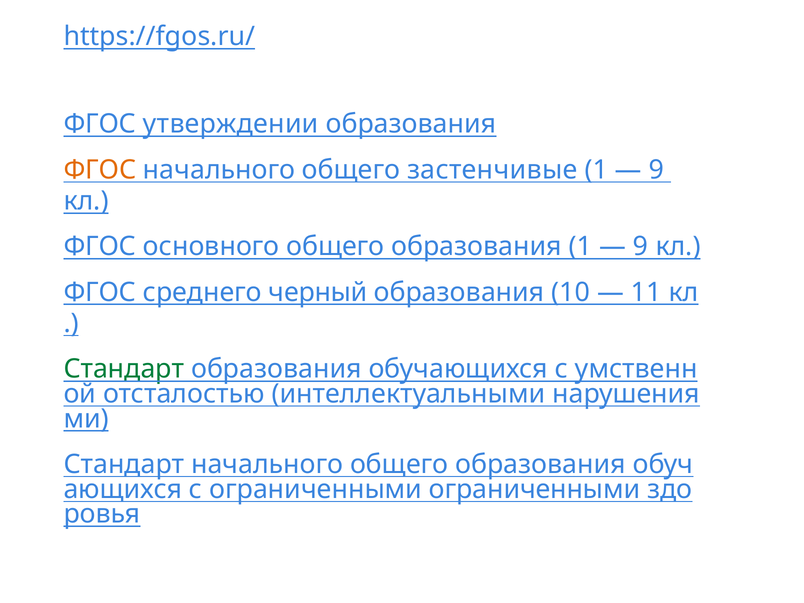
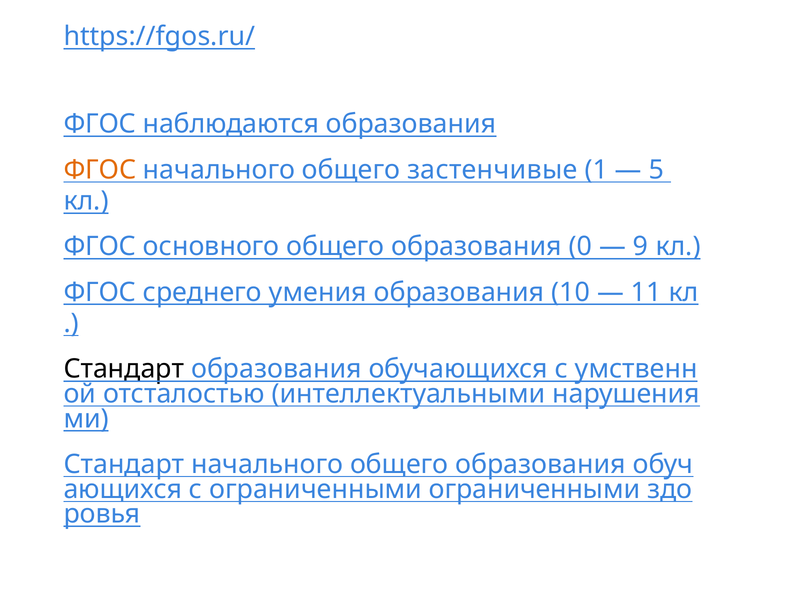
утверждении: утверждении -> наблюдаются
9 at (656, 170): 9 -> 5
образования 1: 1 -> 0
черный: черный -> умения
Стандарт at (124, 369) colour: green -> black
